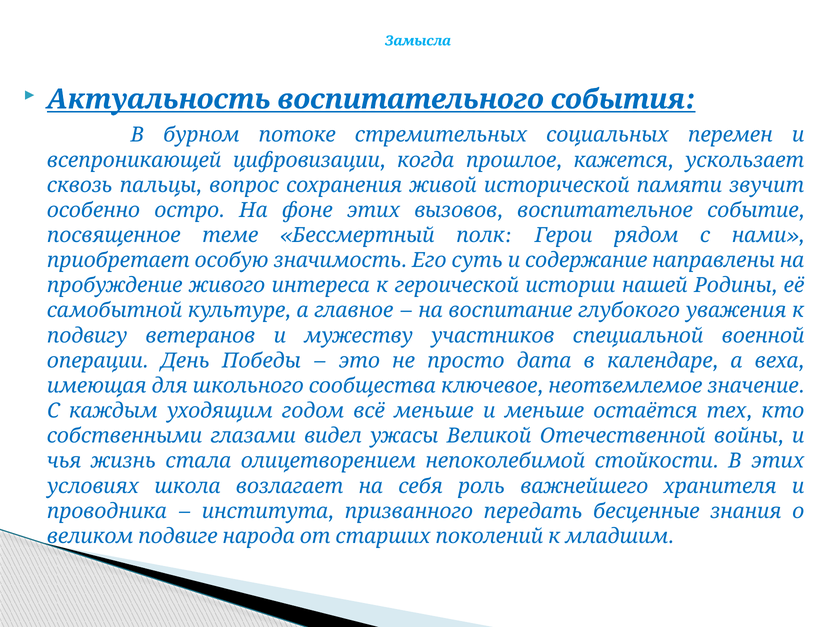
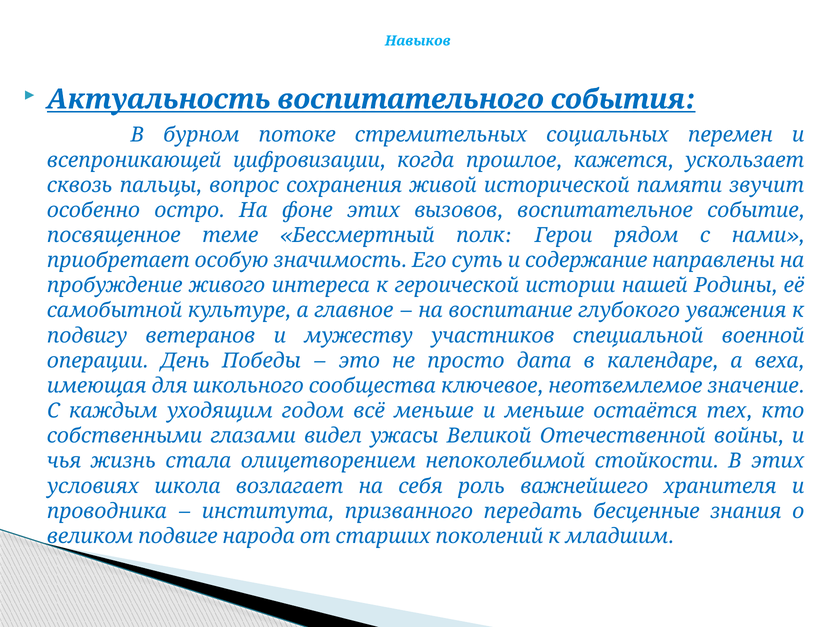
Замысла: Замысла -> Навыков
